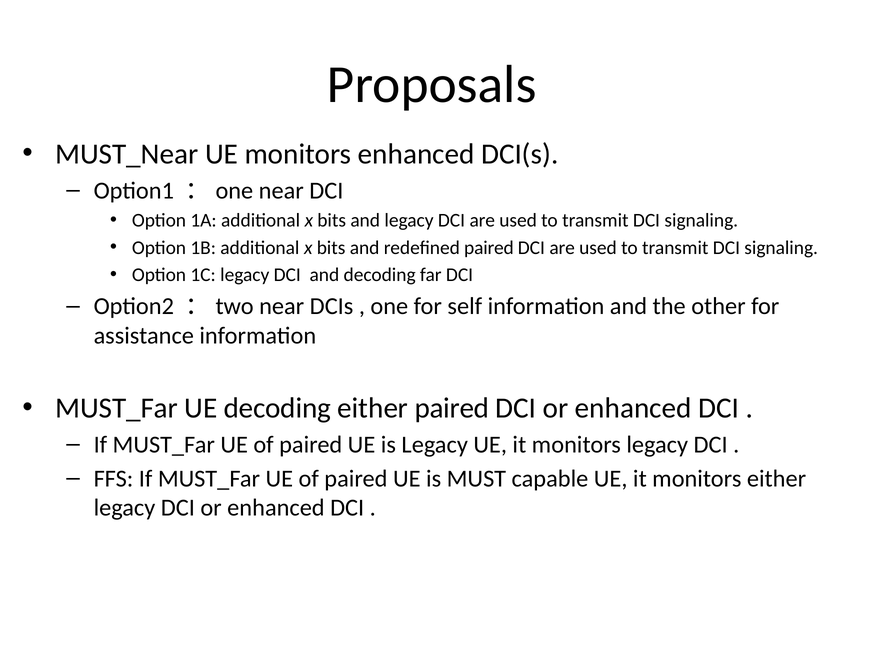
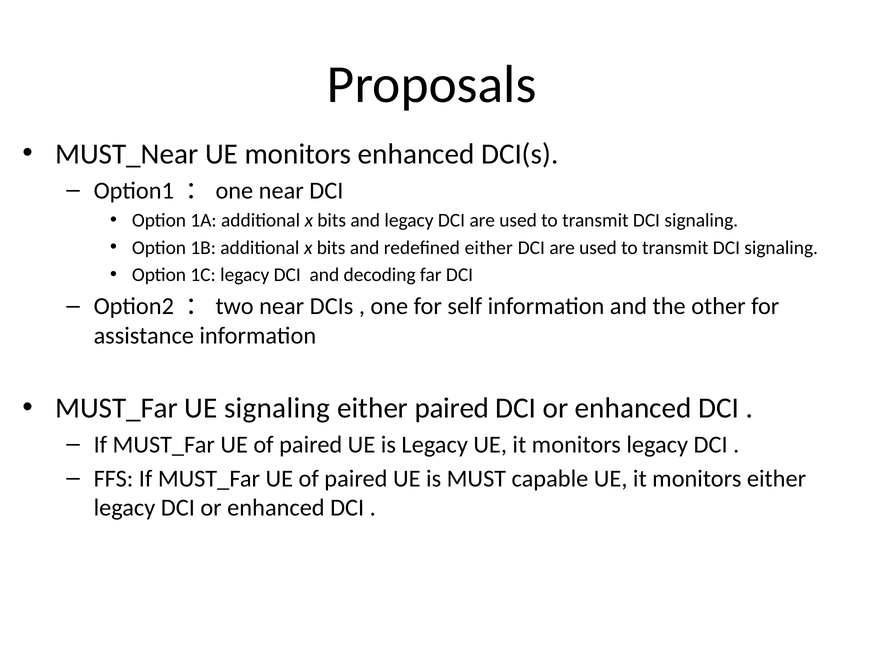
redefined paired: paired -> either
UE decoding: decoding -> signaling
